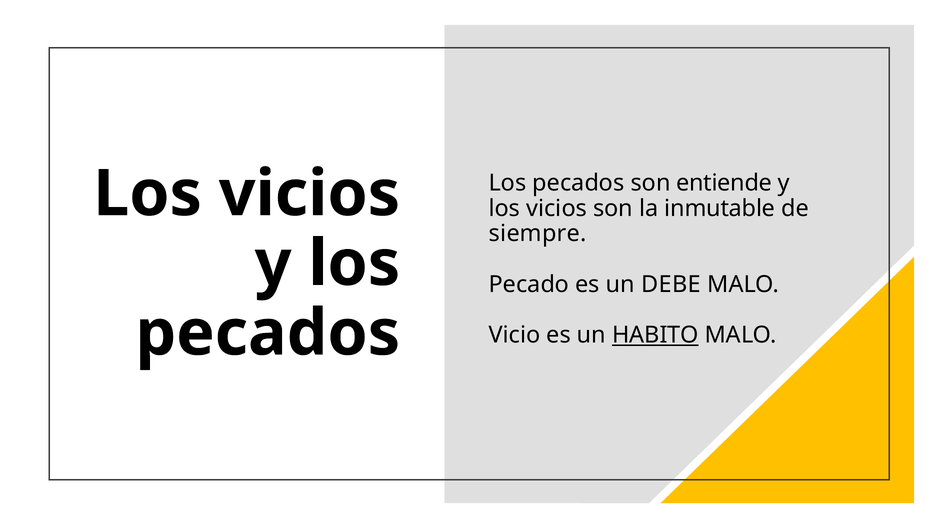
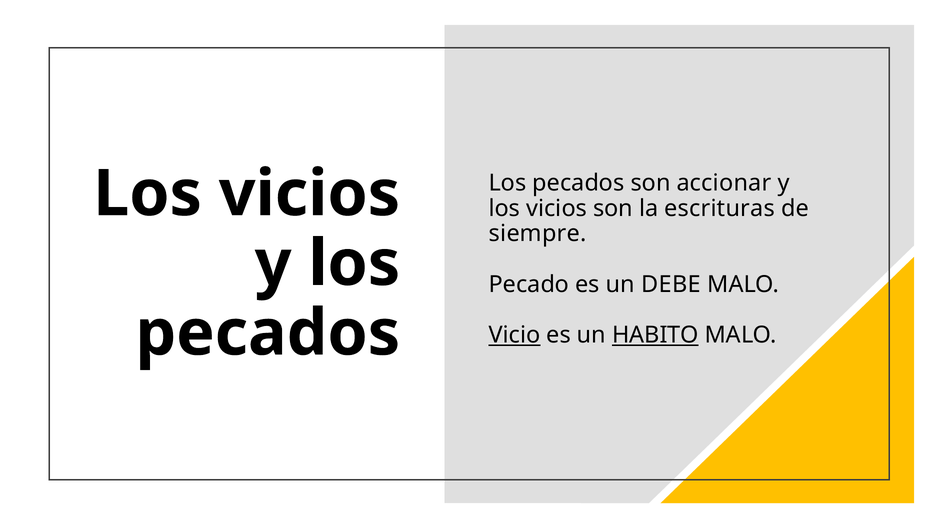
entiende: entiende -> accionar
inmutable: inmutable -> escrituras
Vicio underline: none -> present
